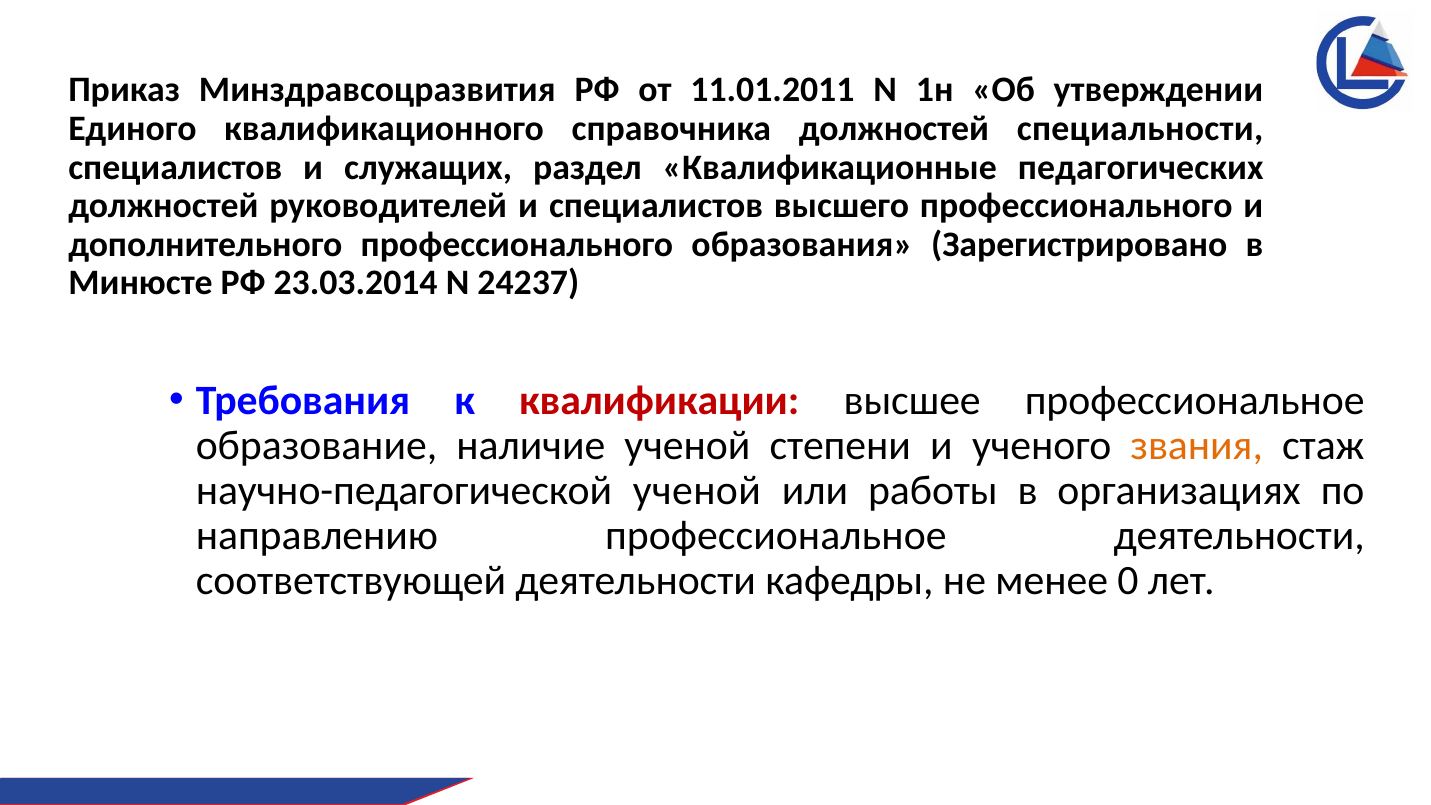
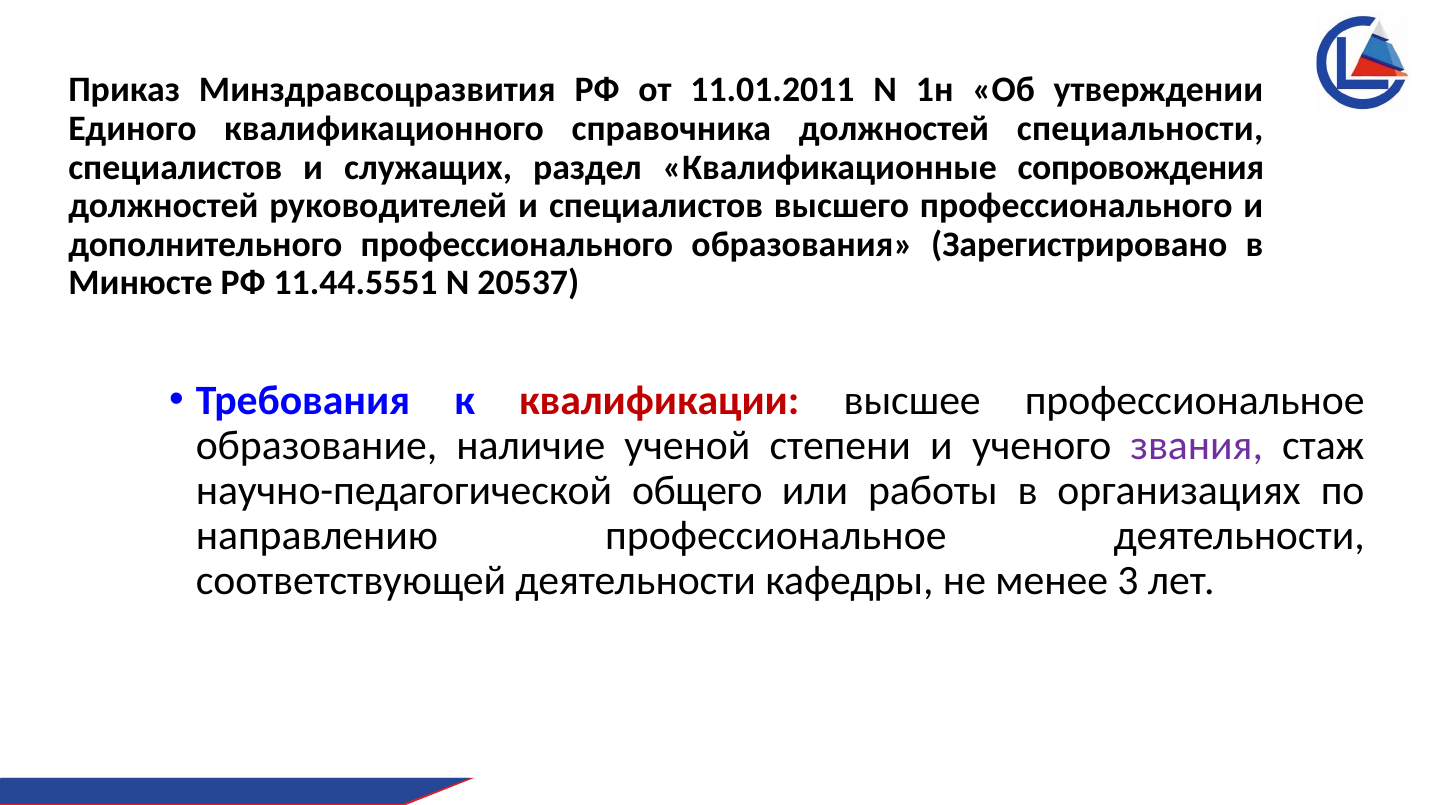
педагогических: педагогических -> сопровождения
23.03.2014: 23.03.2014 -> 11.44.5551
24237: 24237 -> 20537
звания colour: orange -> purple
научно-педагогической ученой: ученой -> общего
0: 0 -> 3
